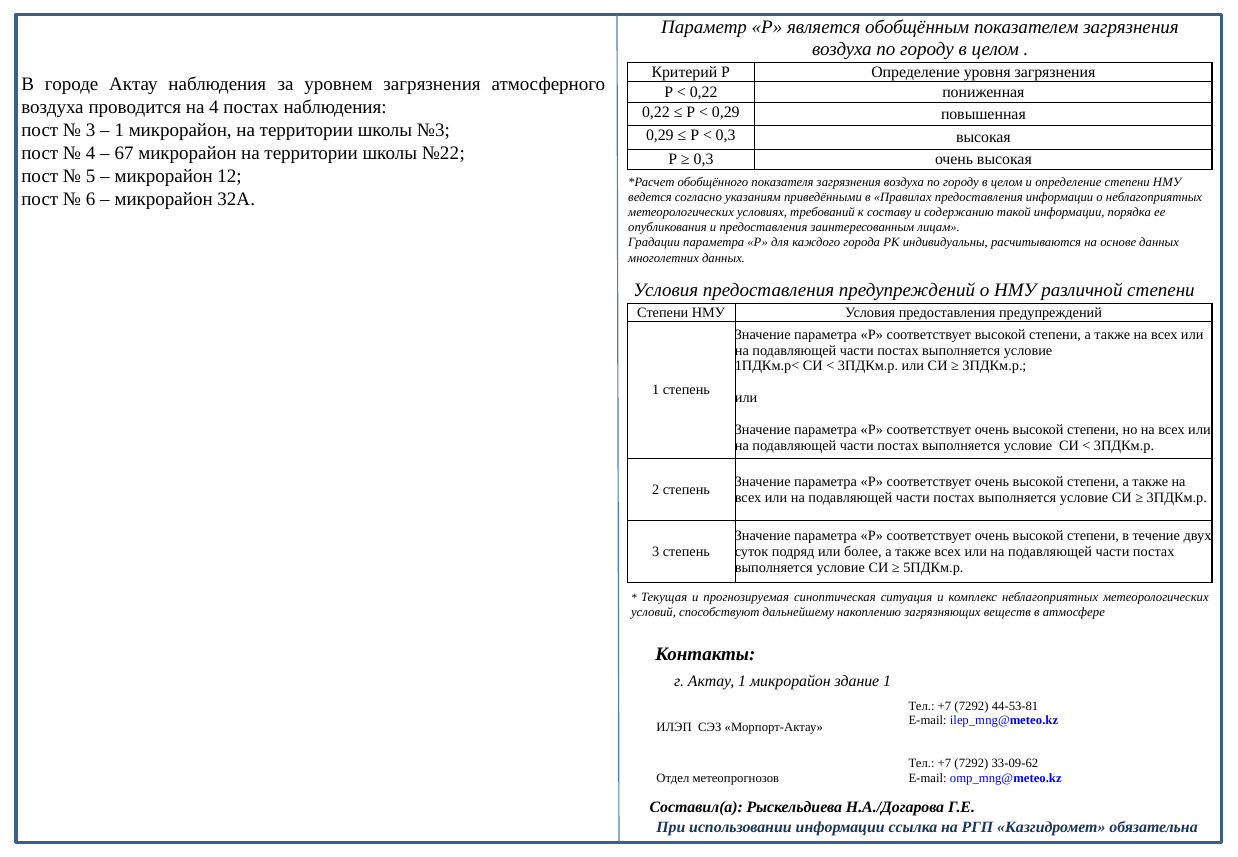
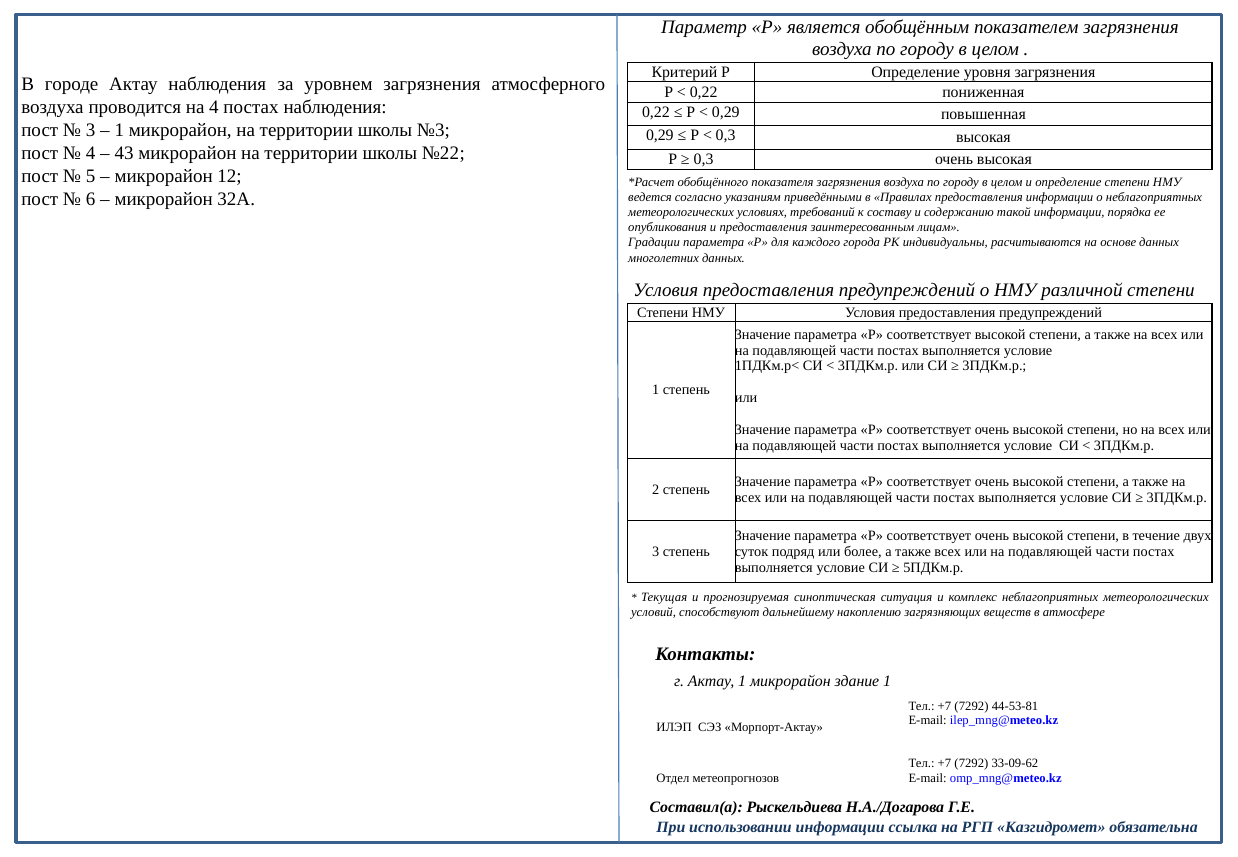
67: 67 -> 43
